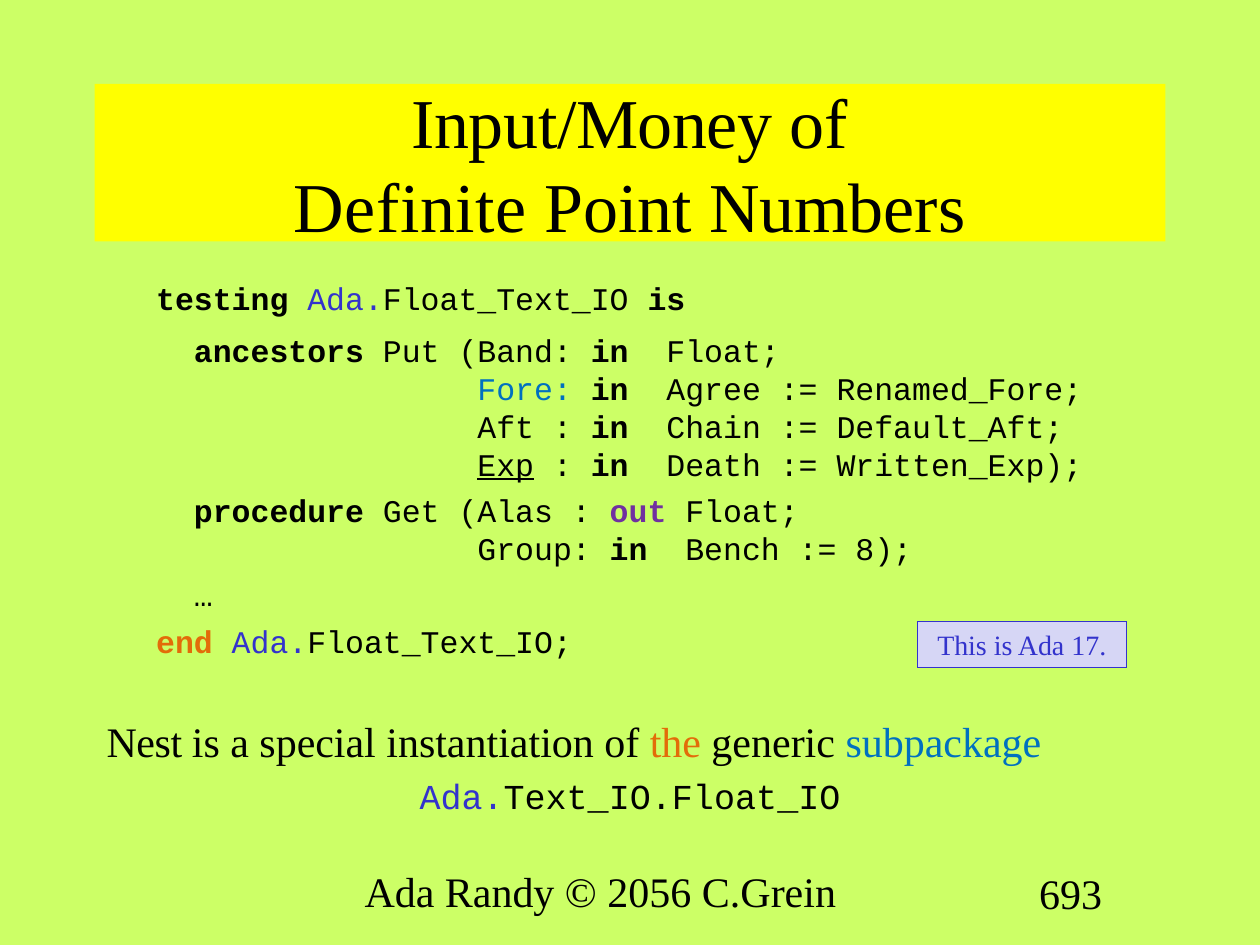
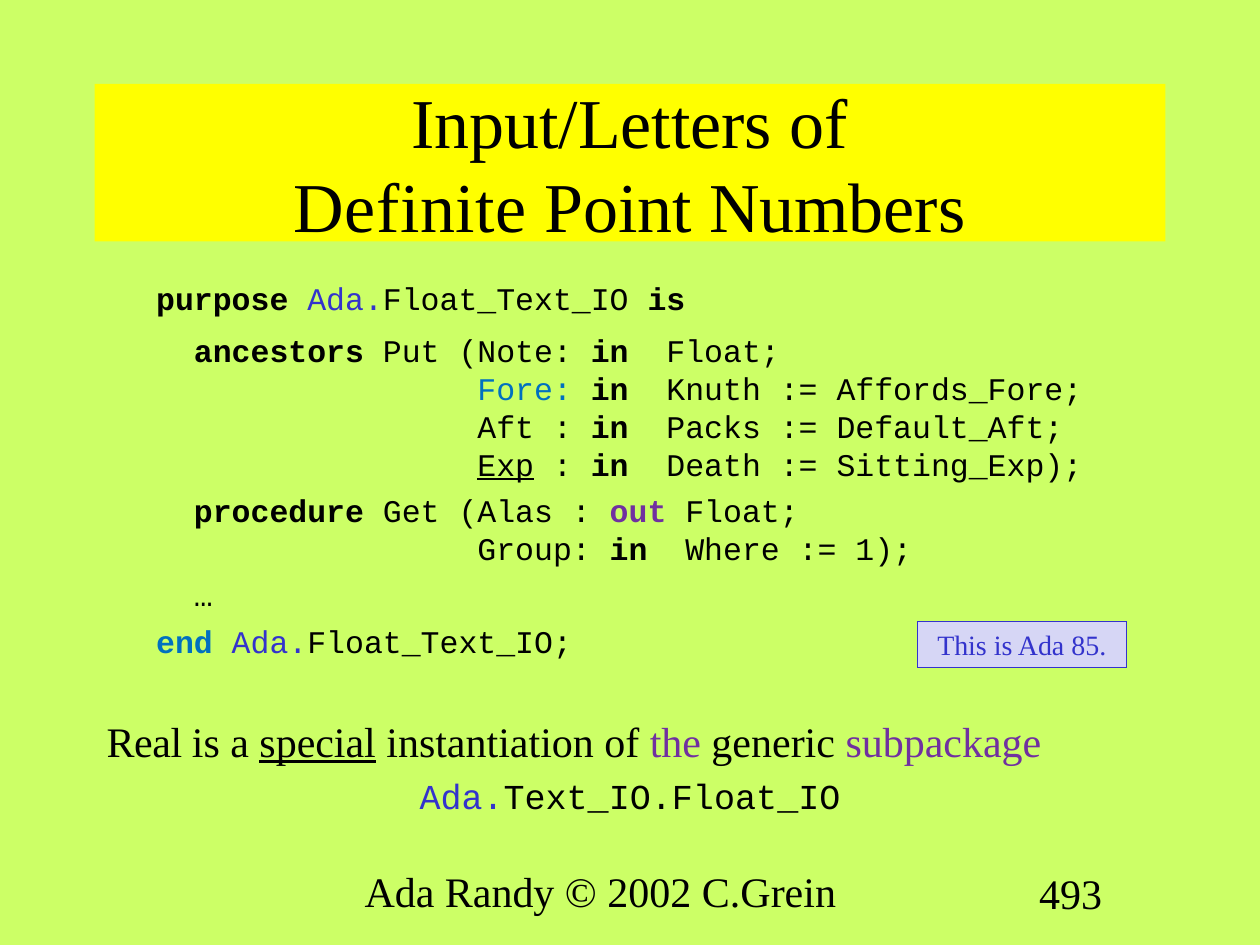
Input/Money: Input/Money -> Input/Letters
testing: testing -> purpose
Band: Band -> Note
Agree: Agree -> Knuth
Renamed_Fore: Renamed_Fore -> Affords_Fore
Chain: Chain -> Packs
Written_Exp: Written_Exp -> Sitting_Exp
Bench: Bench -> Where
8: 8 -> 1
end colour: orange -> blue
17: 17 -> 85
Nest: Nest -> Real
special underline: none -> present
the colour: orange -> purple
subpackage colour: blue -> purple
2056: 2056 -> 2002
693: 693 -> 493
